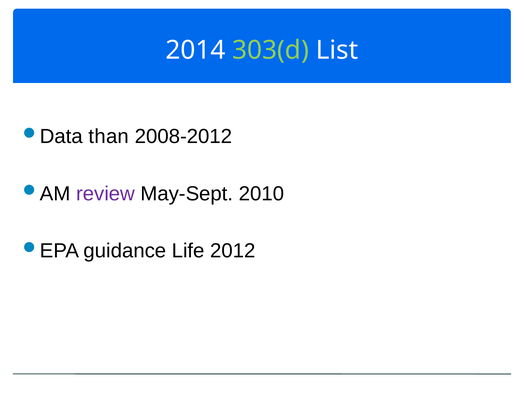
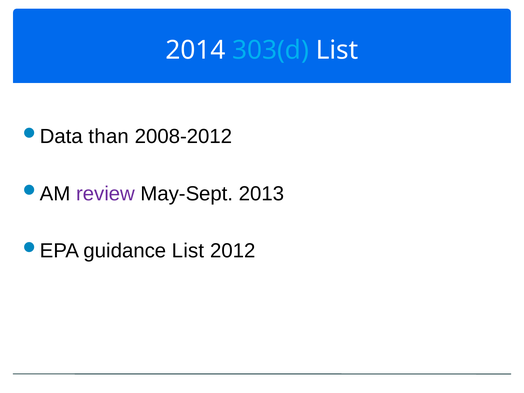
303(d colour: light green -> light blue
2010: 2010 -> 2013
guidance Life: Life -> List
